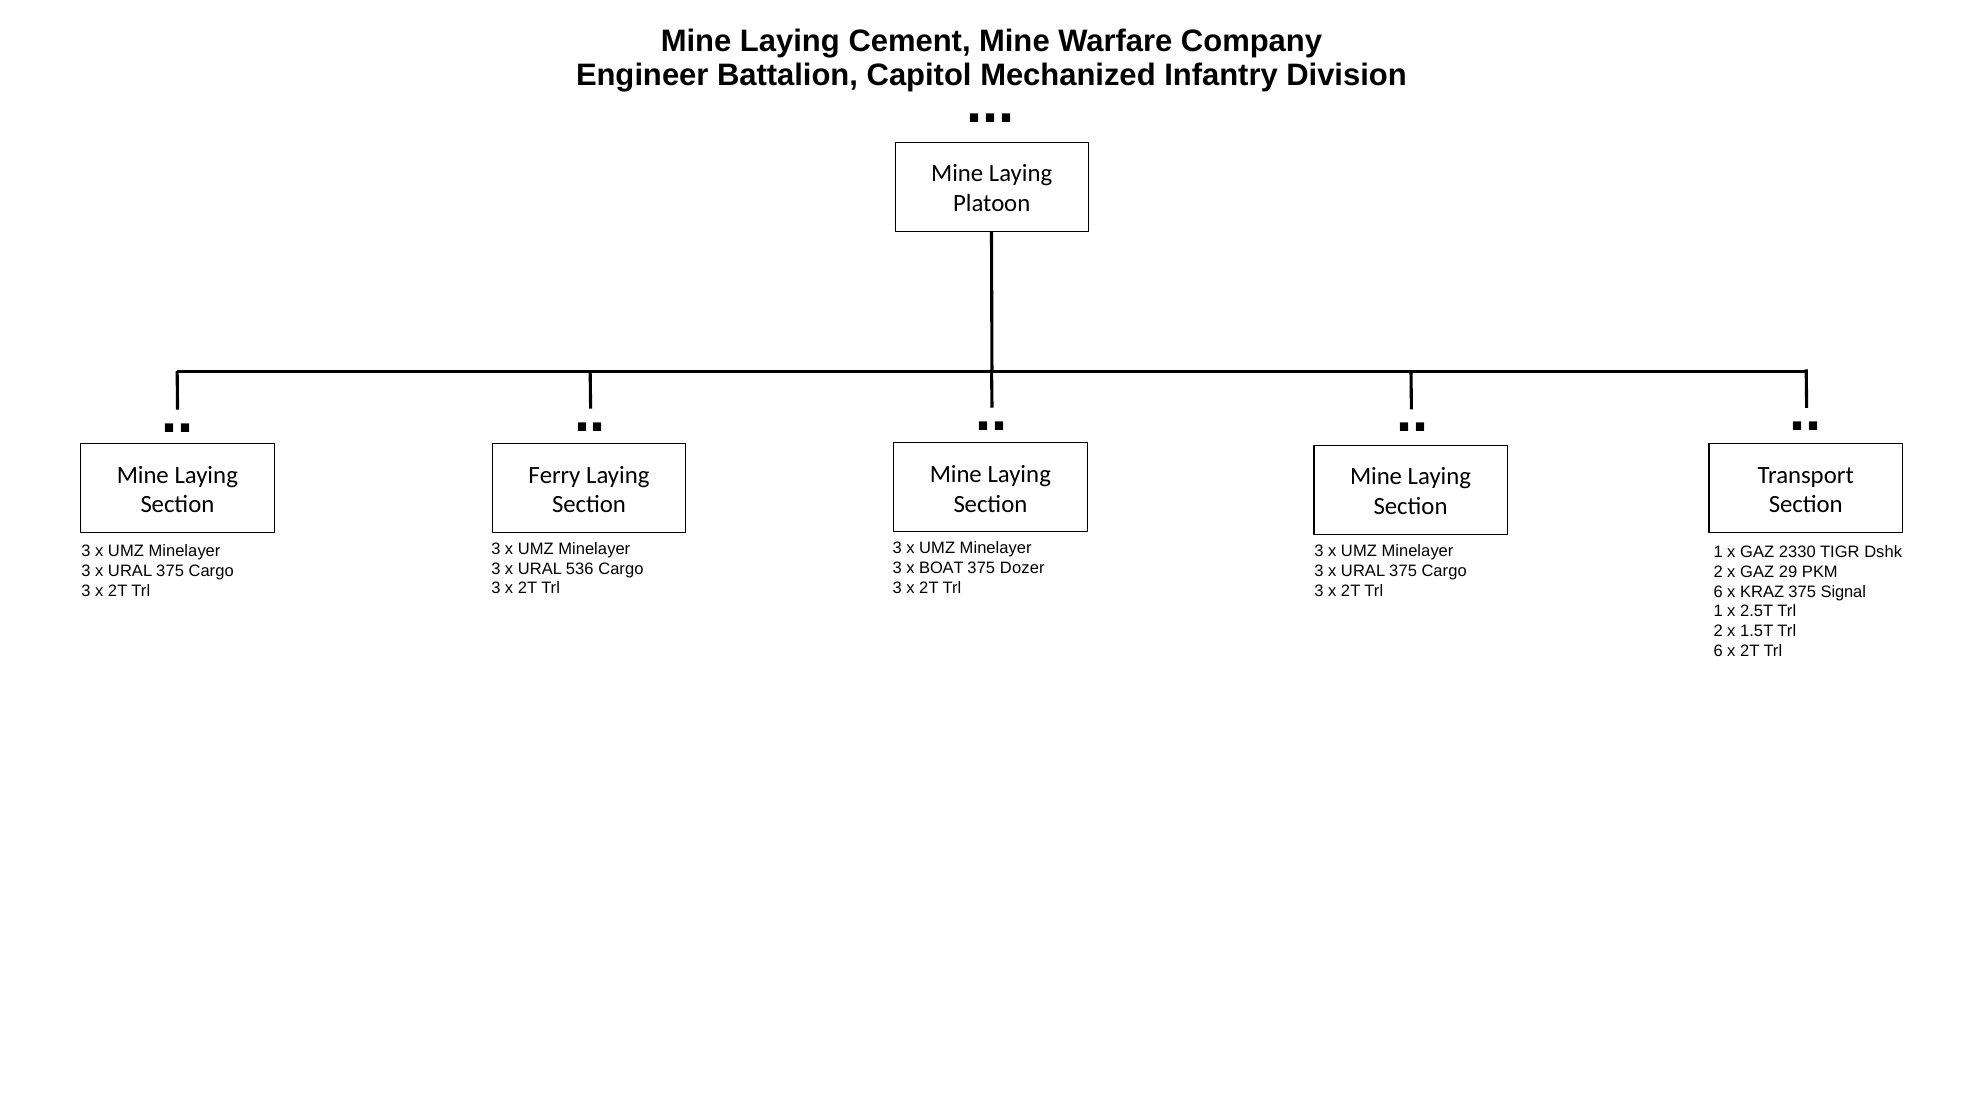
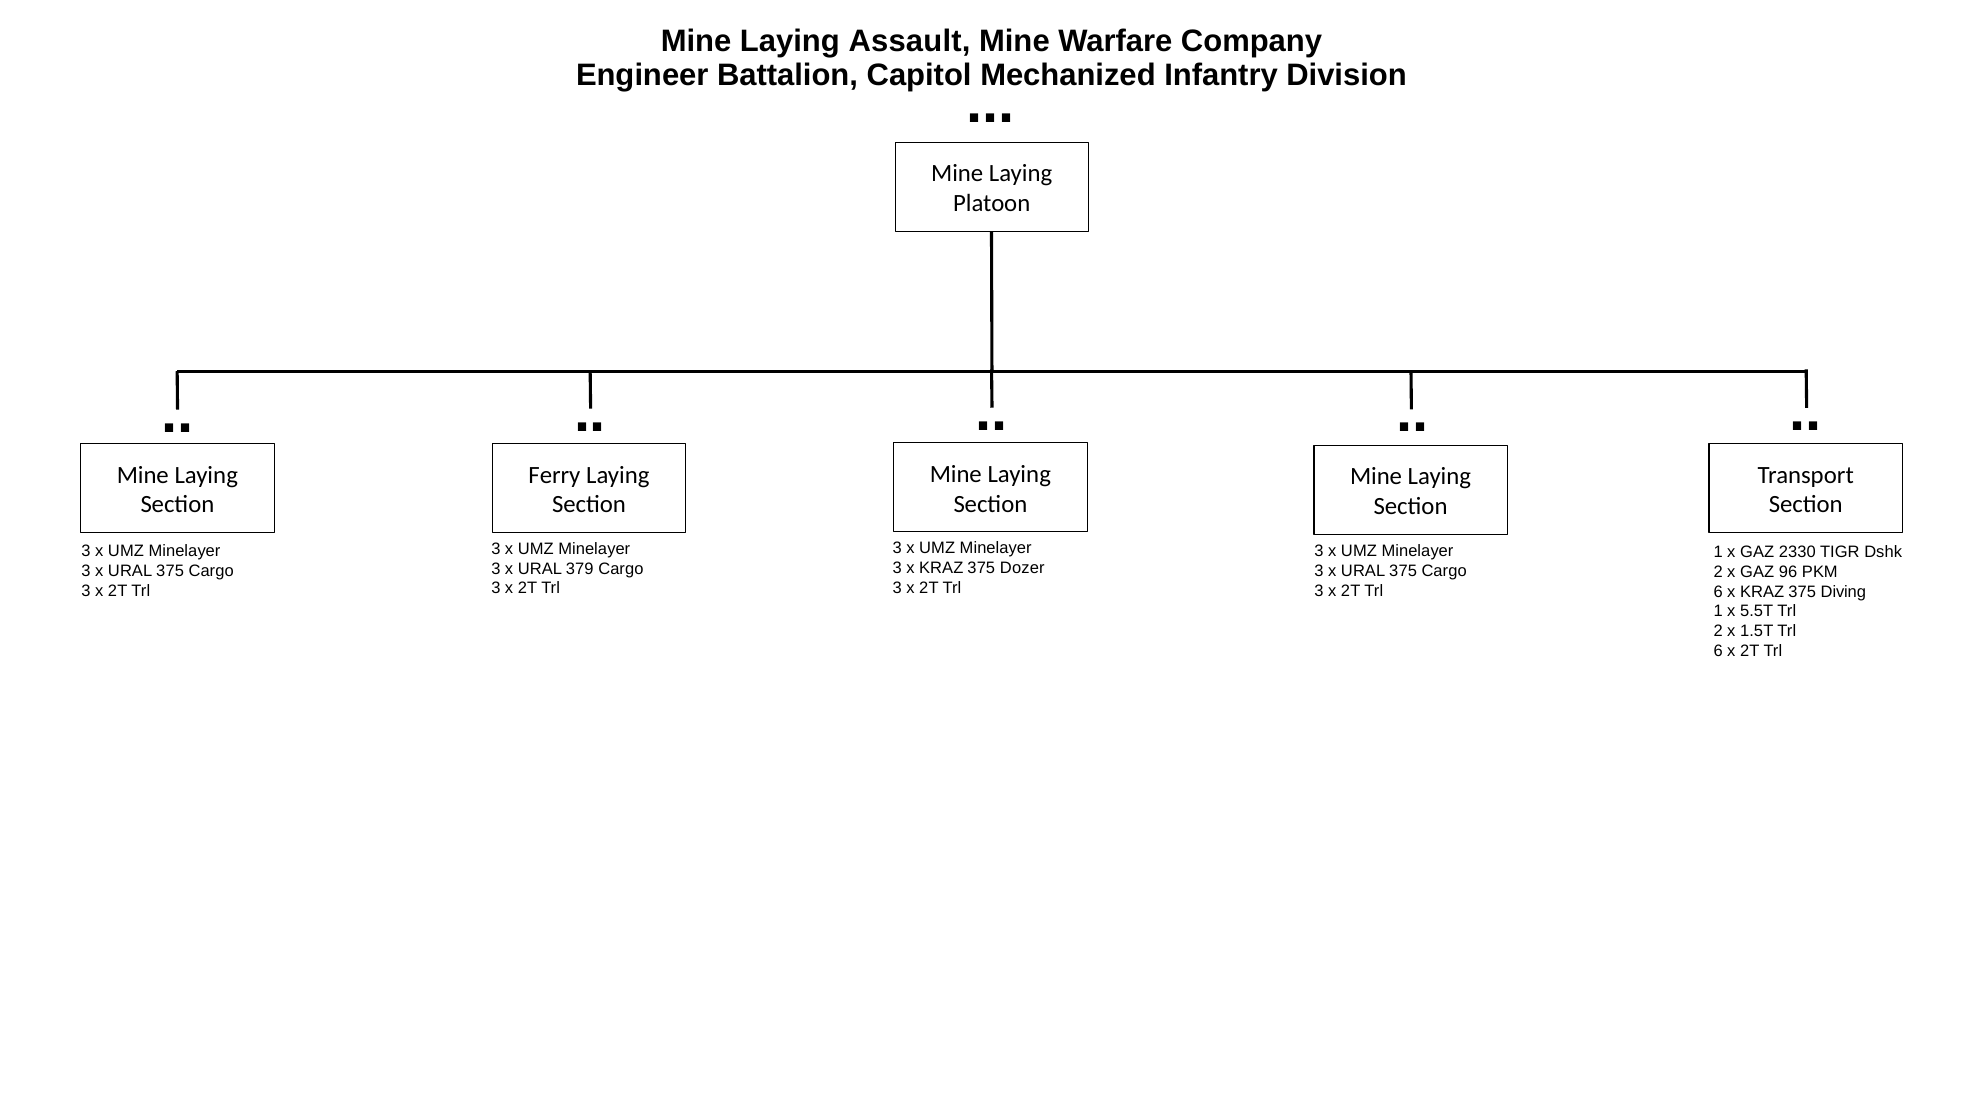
Cement: Cement -> Assault
3 x BOAT: BOAT -> KRAZ
536: 536 -> 379
29: 29 -> 96
Signal: Signal -> Diving
2.5T: 2.5T -> 5.5T
